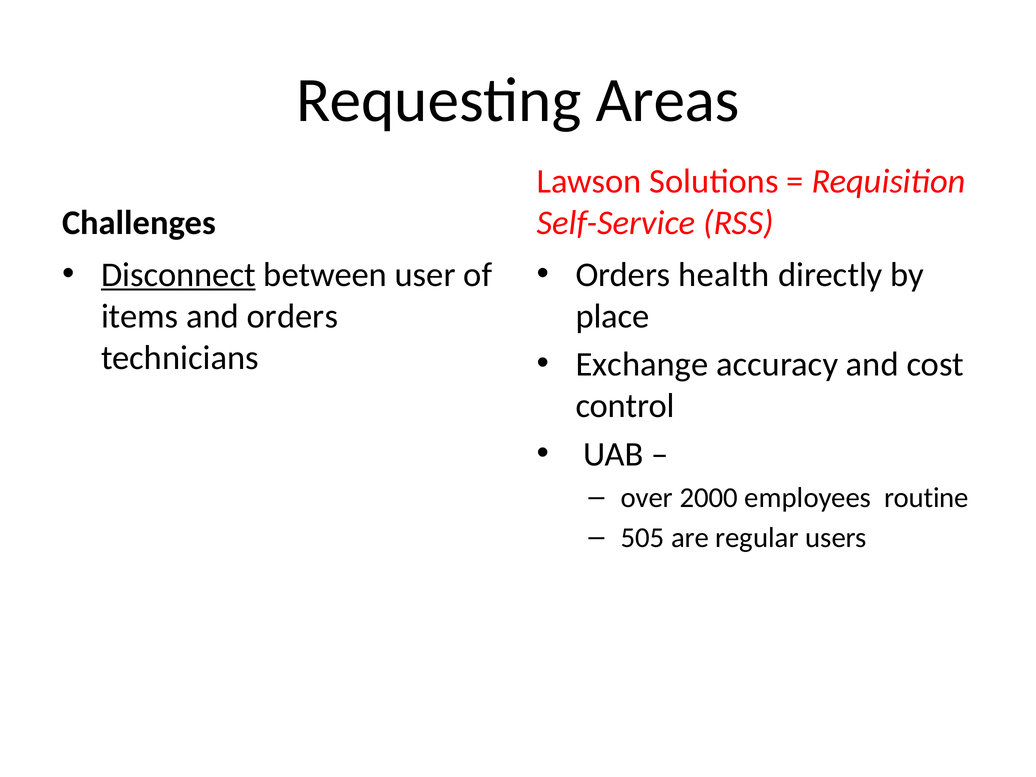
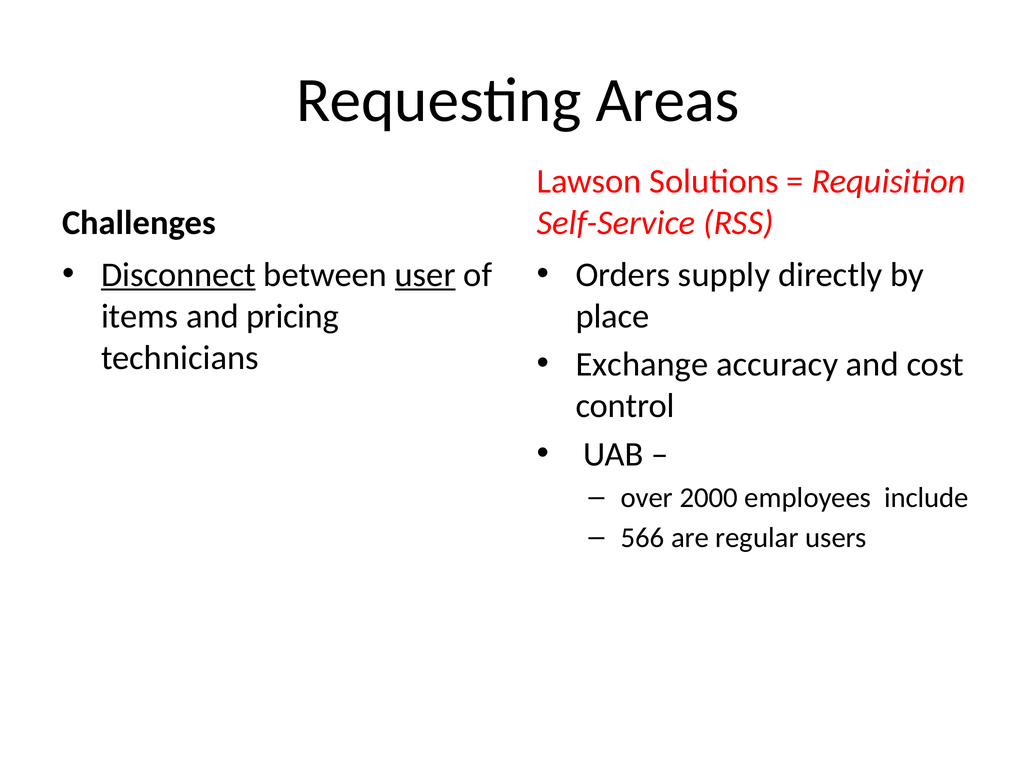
user underline: none -> present
health: health -> supply
and orders: orders -> pricing
routine: routine -> include
505: 505 -> 566
